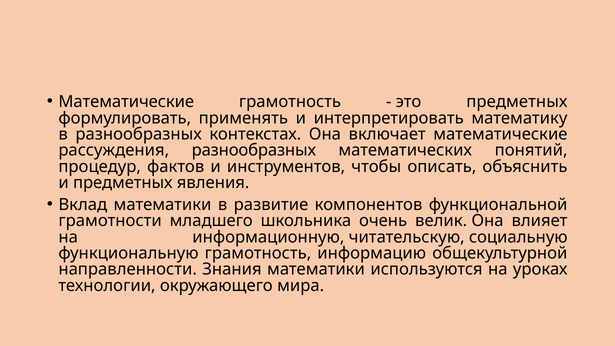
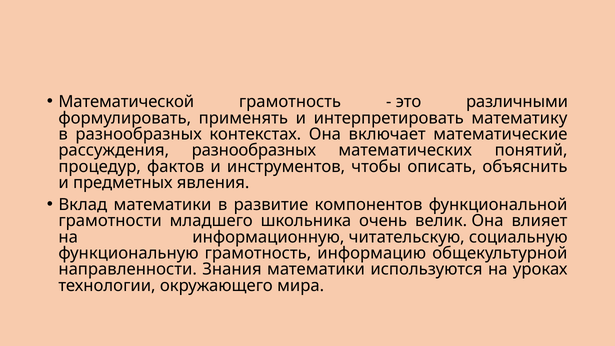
Математические at (126, 102): Математические -> Математической
это предметных: предметных -> различными
